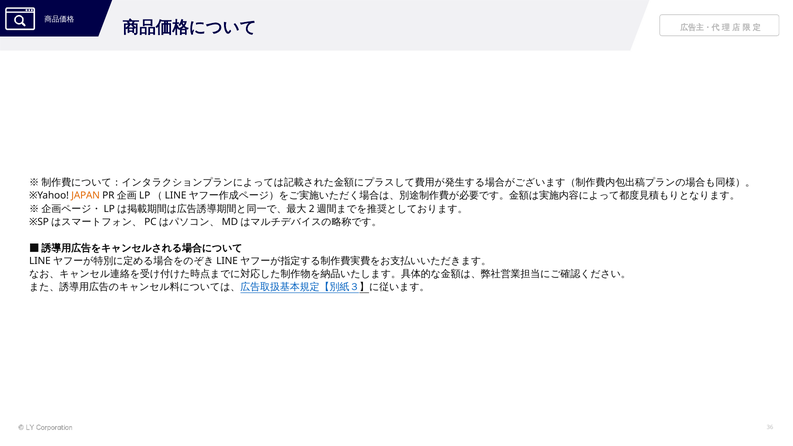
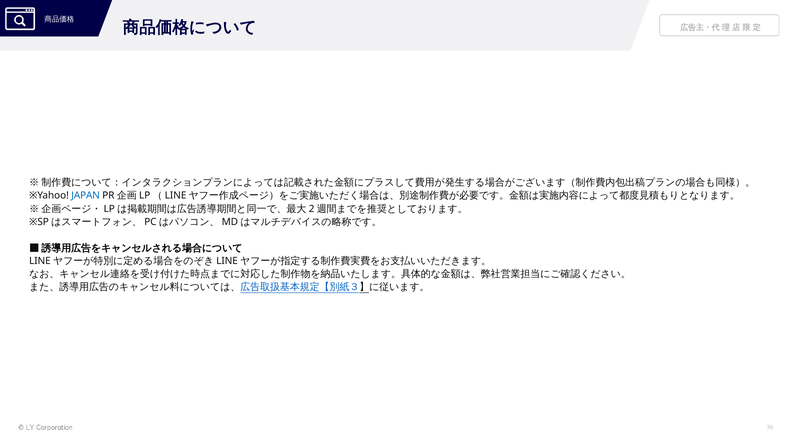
JAPAN colour: orange -> blue
